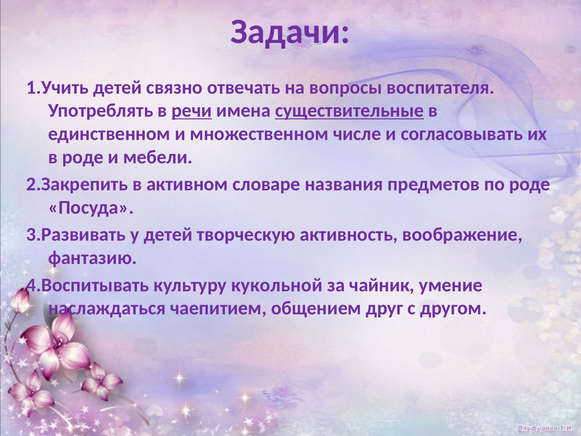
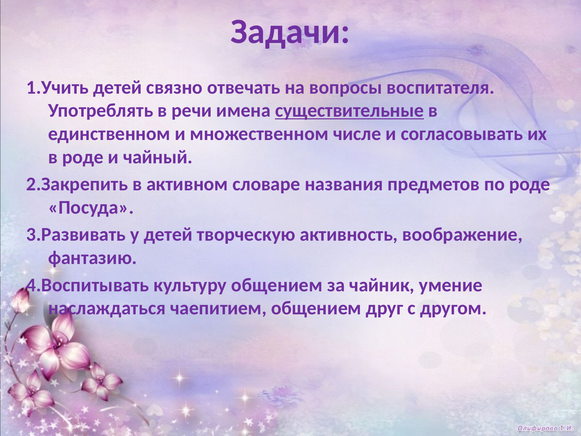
речи underline: present -> none
мебели: мебели -> чайный
культуру кукольной: кукольной -> общением
